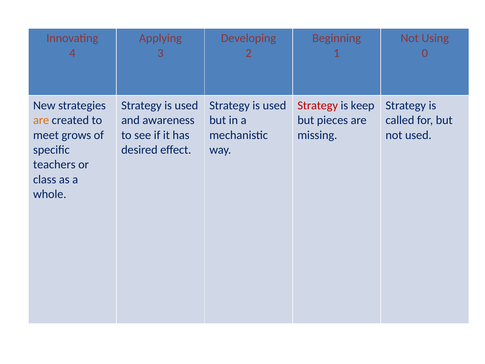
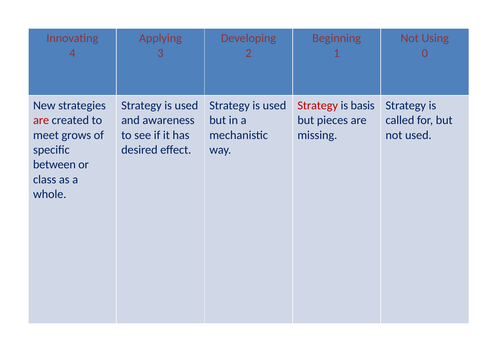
keep: keep -> basis
are at (41, 120) colour: orange -> red
teachers: teachers -> between
